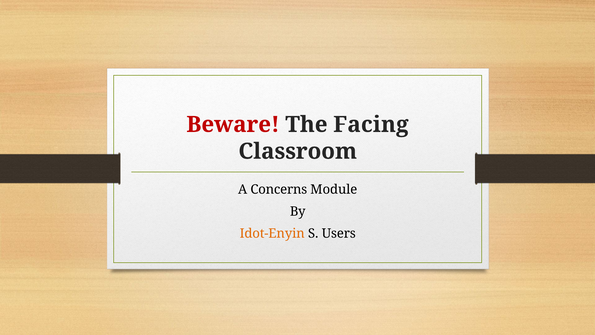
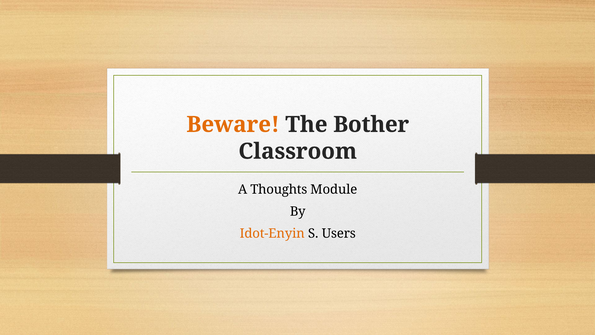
Beware colour: red -> orange
Facing: Facing -> Bother
Concerns: Concerns -> Thoughts
